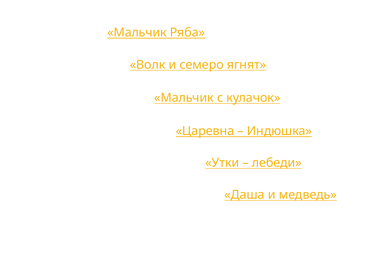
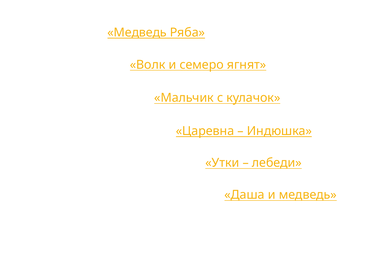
Мальчик at (137, 32): Мальчик -> Медведь
